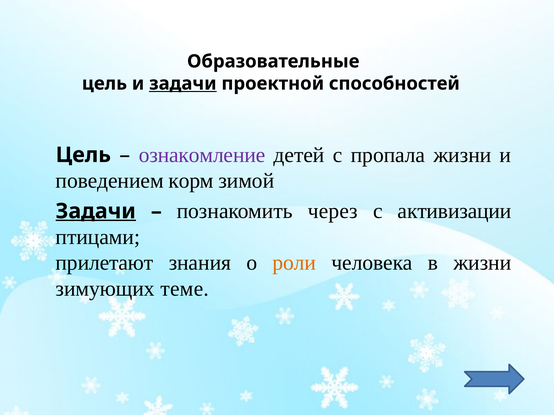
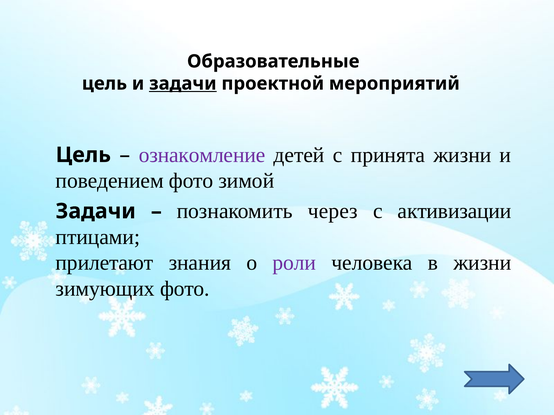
способностей: способностей -> мероприятий
пропала: пропала -> принята
поведением корм: корм -> фото
Задачи at (96, 211) underline: present -> none
роли colour: orange -> purple
зимующих теме: теме -> фото
